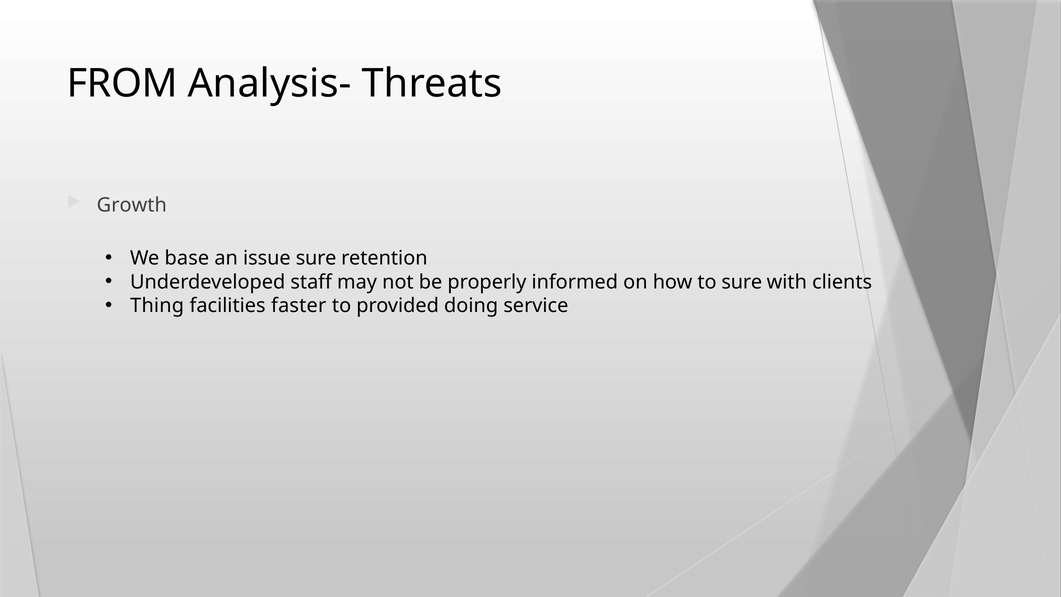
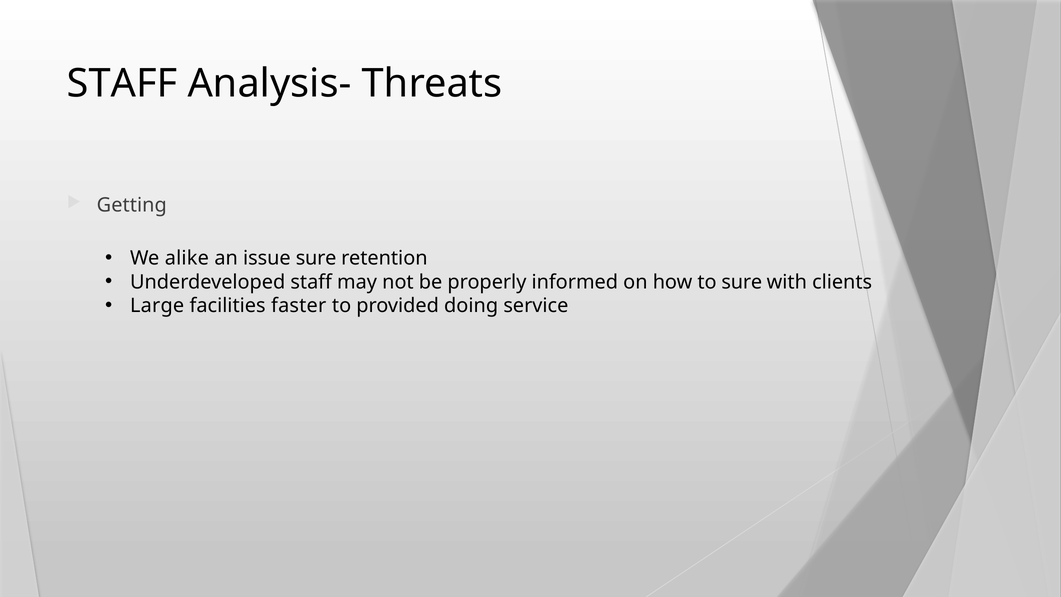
FROM at (122, 84): FROM -> STAFF
Growth: Growth -> Getting
base: base -> alike
Thing: Thing -> Large
